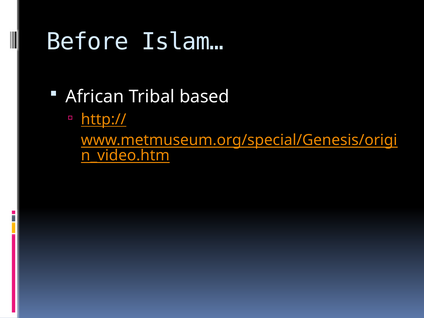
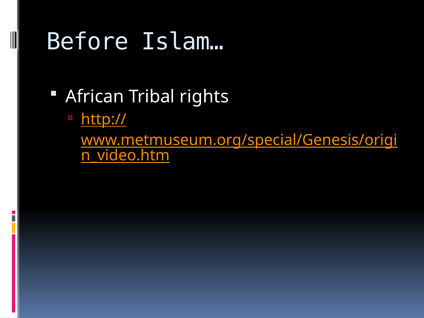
based: based -> rights
